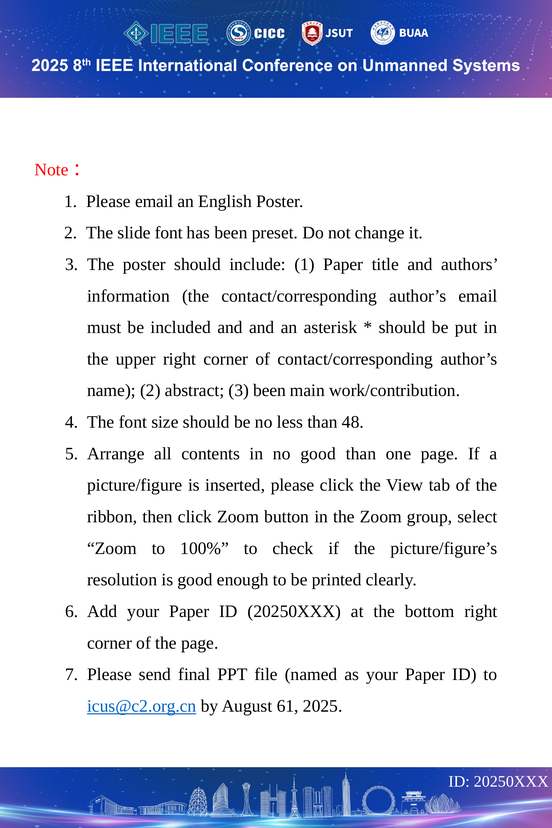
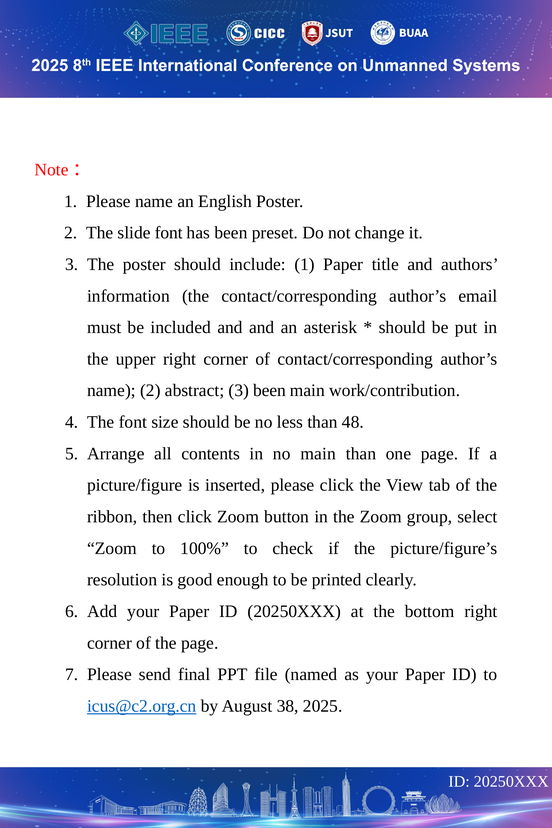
Please email: email -> name
no good: good -> main
61: 61 -> 38
